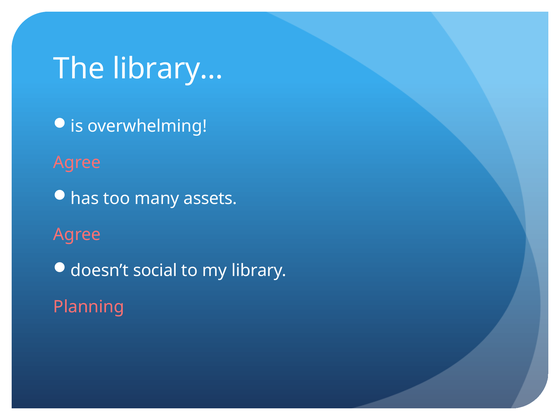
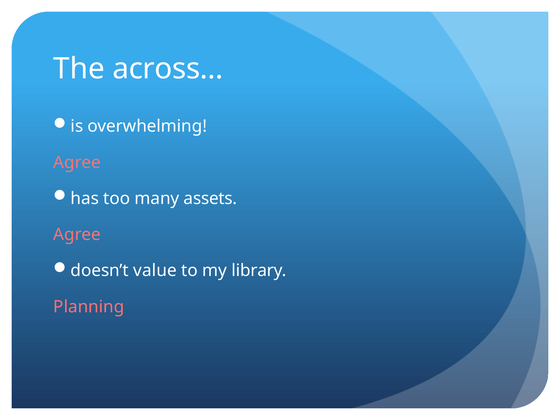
library…: library… -> across…
social: social -> value
